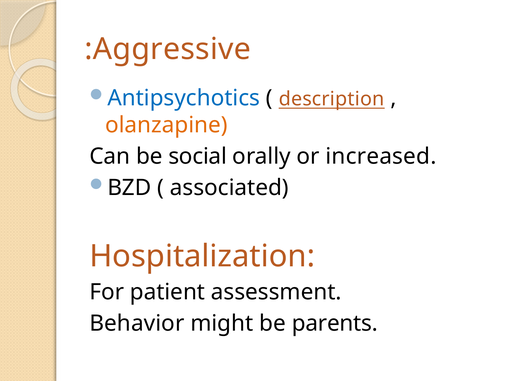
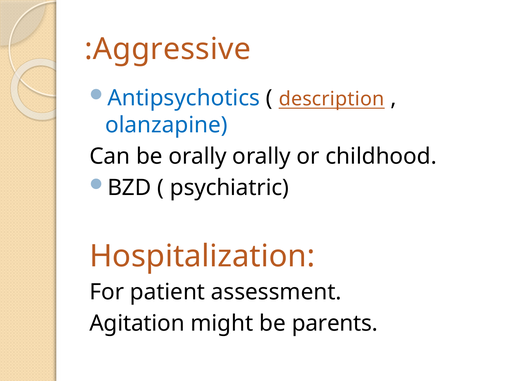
olanzapine colour: orange -> blue
be social: social -> orally
increased: increased -> childhood
associated: associated -> psychiatric
Behavior: Behavior -> Agitation
